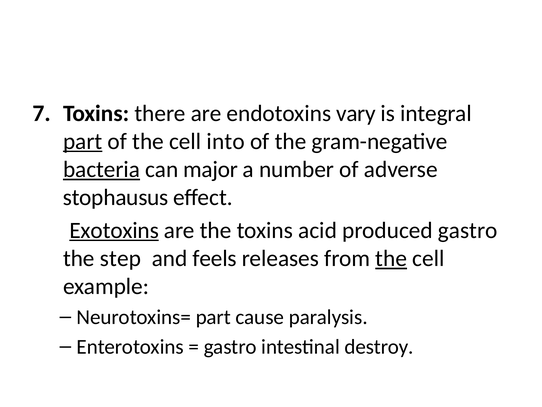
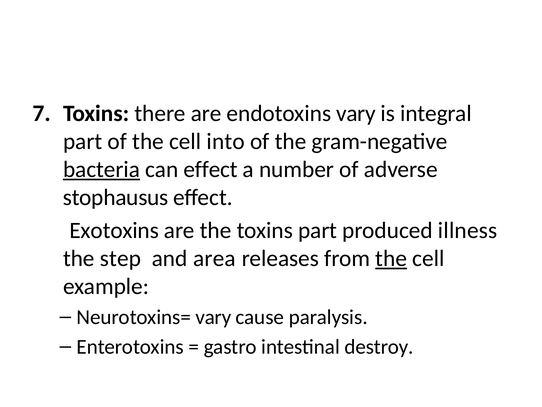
part at (83, 141) underline: present -> none
can major: major -> effect
Exotoxins underline: present -> none
toxins acid: acid -> part
produced gastro: gastro -> illness
feels: feels -> area
Neurotoxins= part: part -> vary
